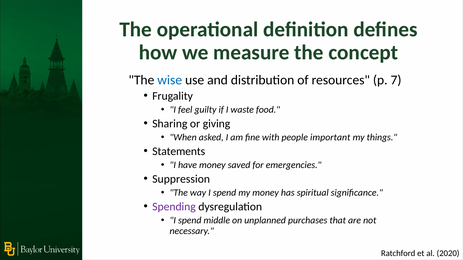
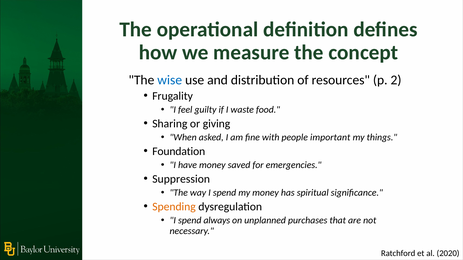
7: 7 -> 2
Statements: Statements -> Foundation
Spending colour: purple -> orange
middle: middle -> always
